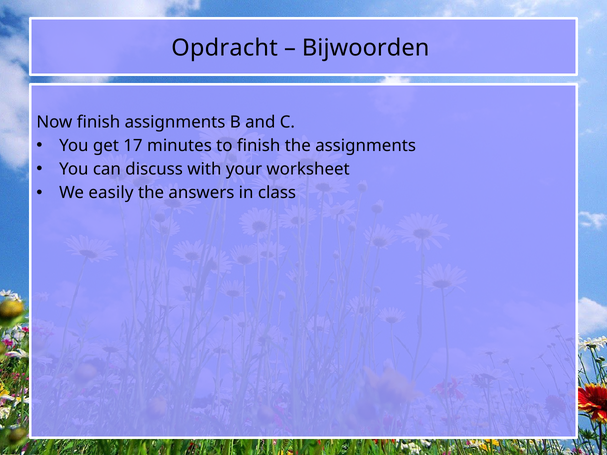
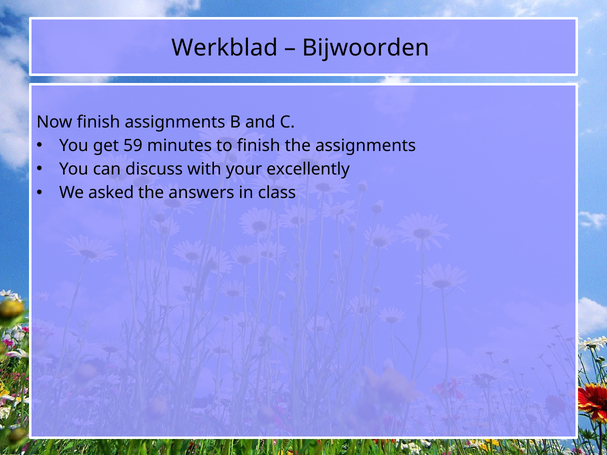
Opdracht: Opdracht -> Werkblad
17: 17 -> 59
worksheet: worksheet -> excellently
easily: easily -> asked
